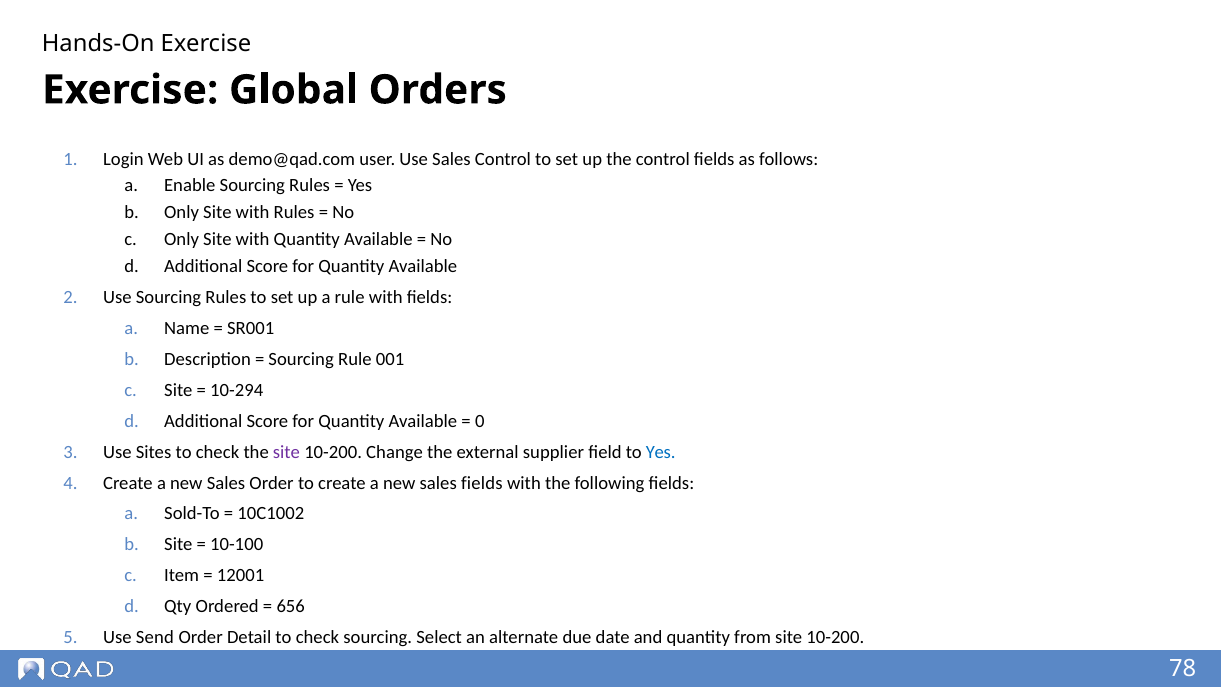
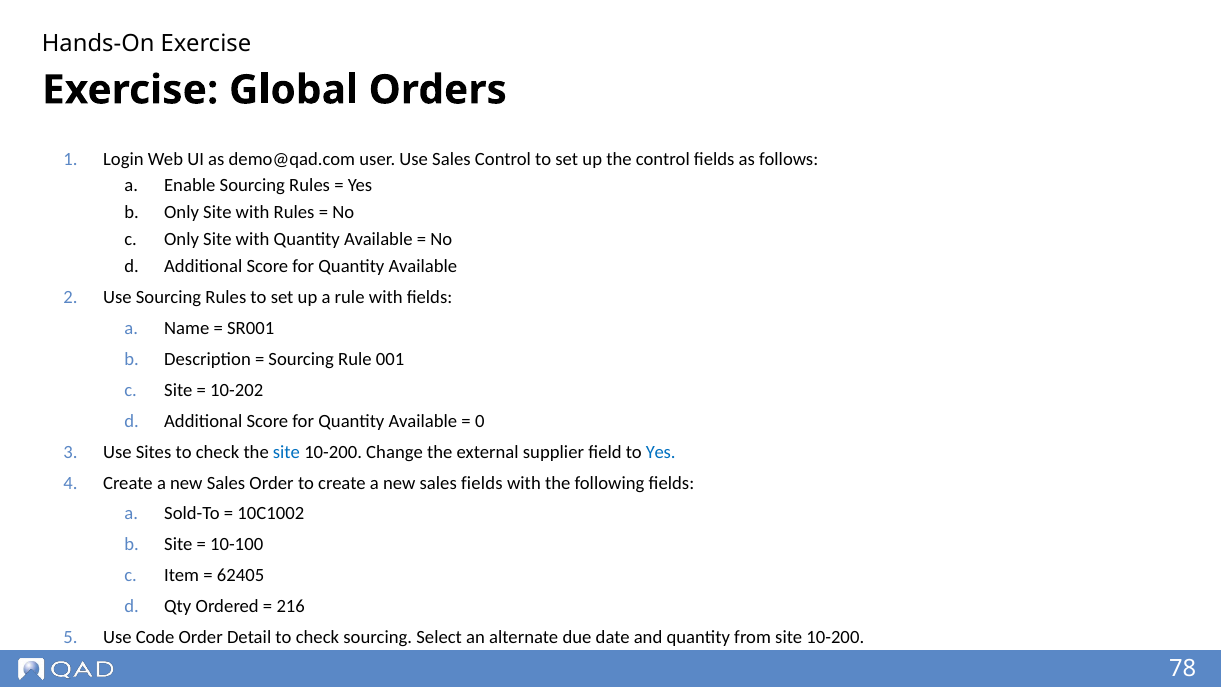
10-294: 10-294 -> 10-202
site at (286, 452) colour: purple -> blue
12001: 12001 -> 62405
656: 656 -> 216
Send: Send -> Code
